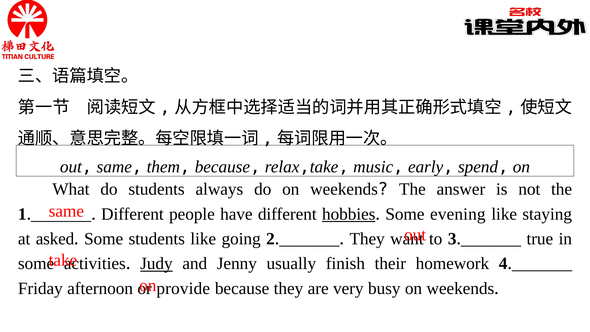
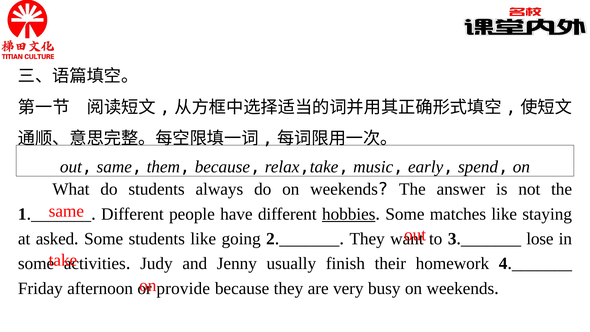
evening: evening -> matches
true: true -> lose
Judy underline: present -> none
